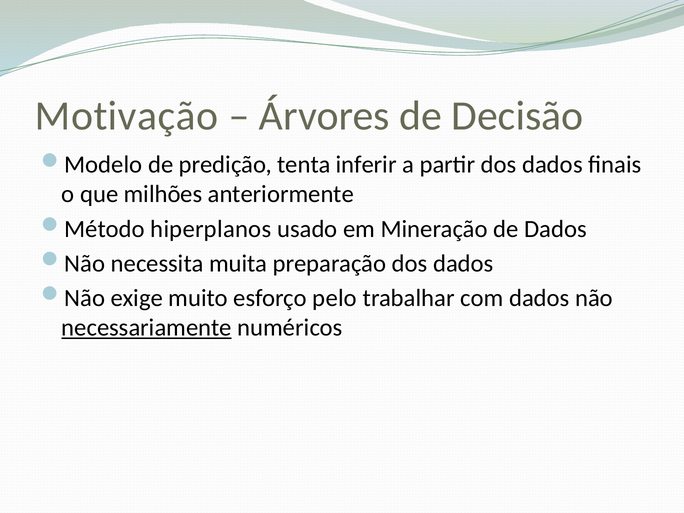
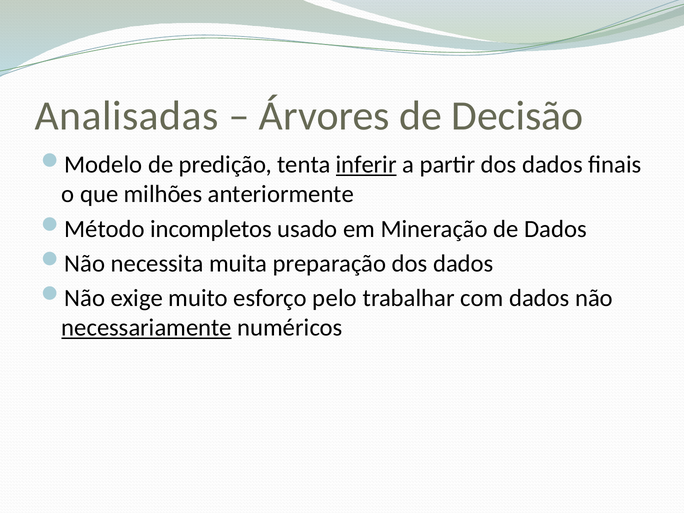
Motivação: Motivação -> Analisadas
inferir underline: none -> present
hiperplanos: hiperplanos -> incompletos
